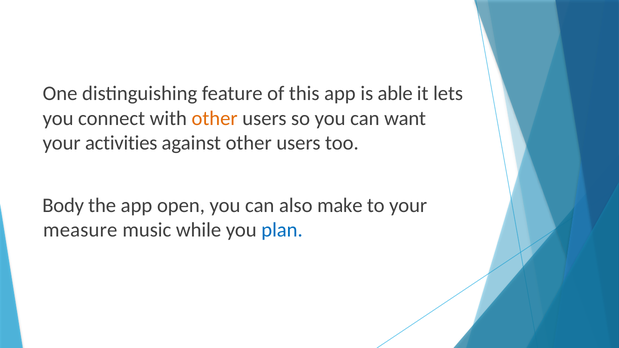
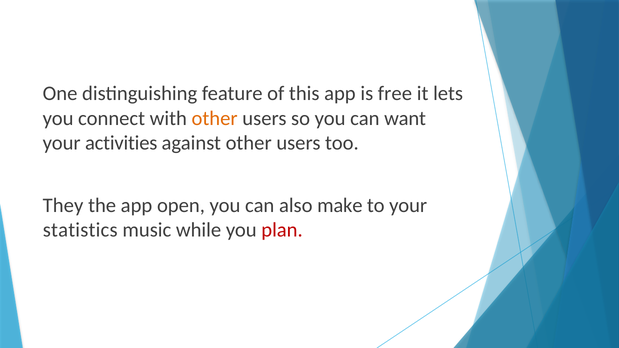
able: able -> free
Body: Body -> They
measure: measure -> statistics
plan colour: blue -> red
